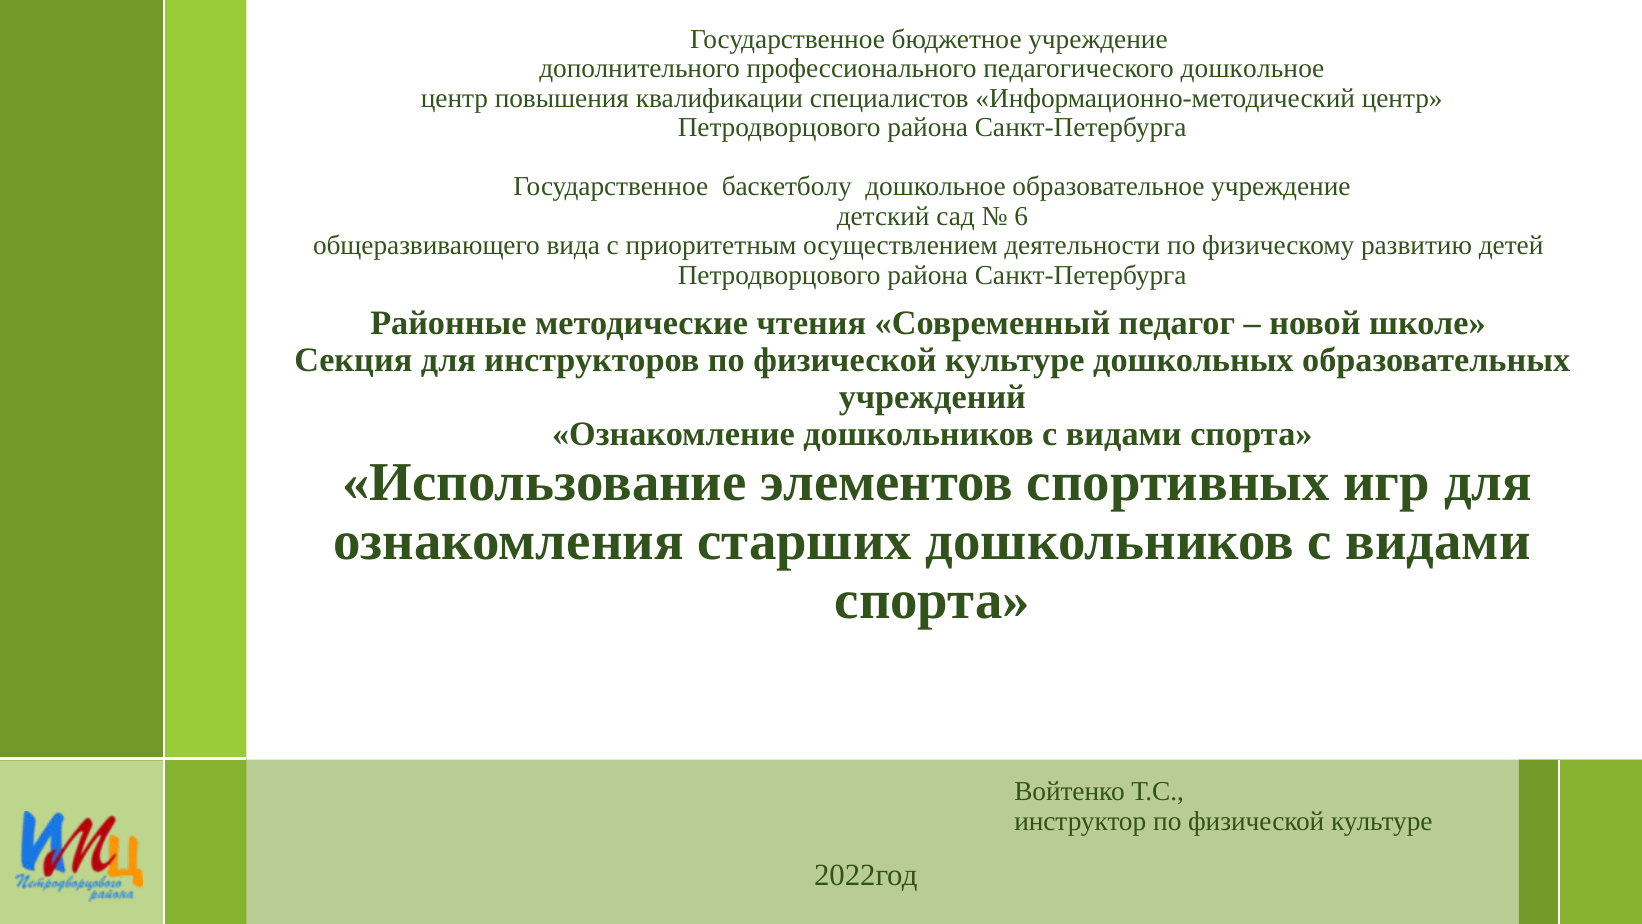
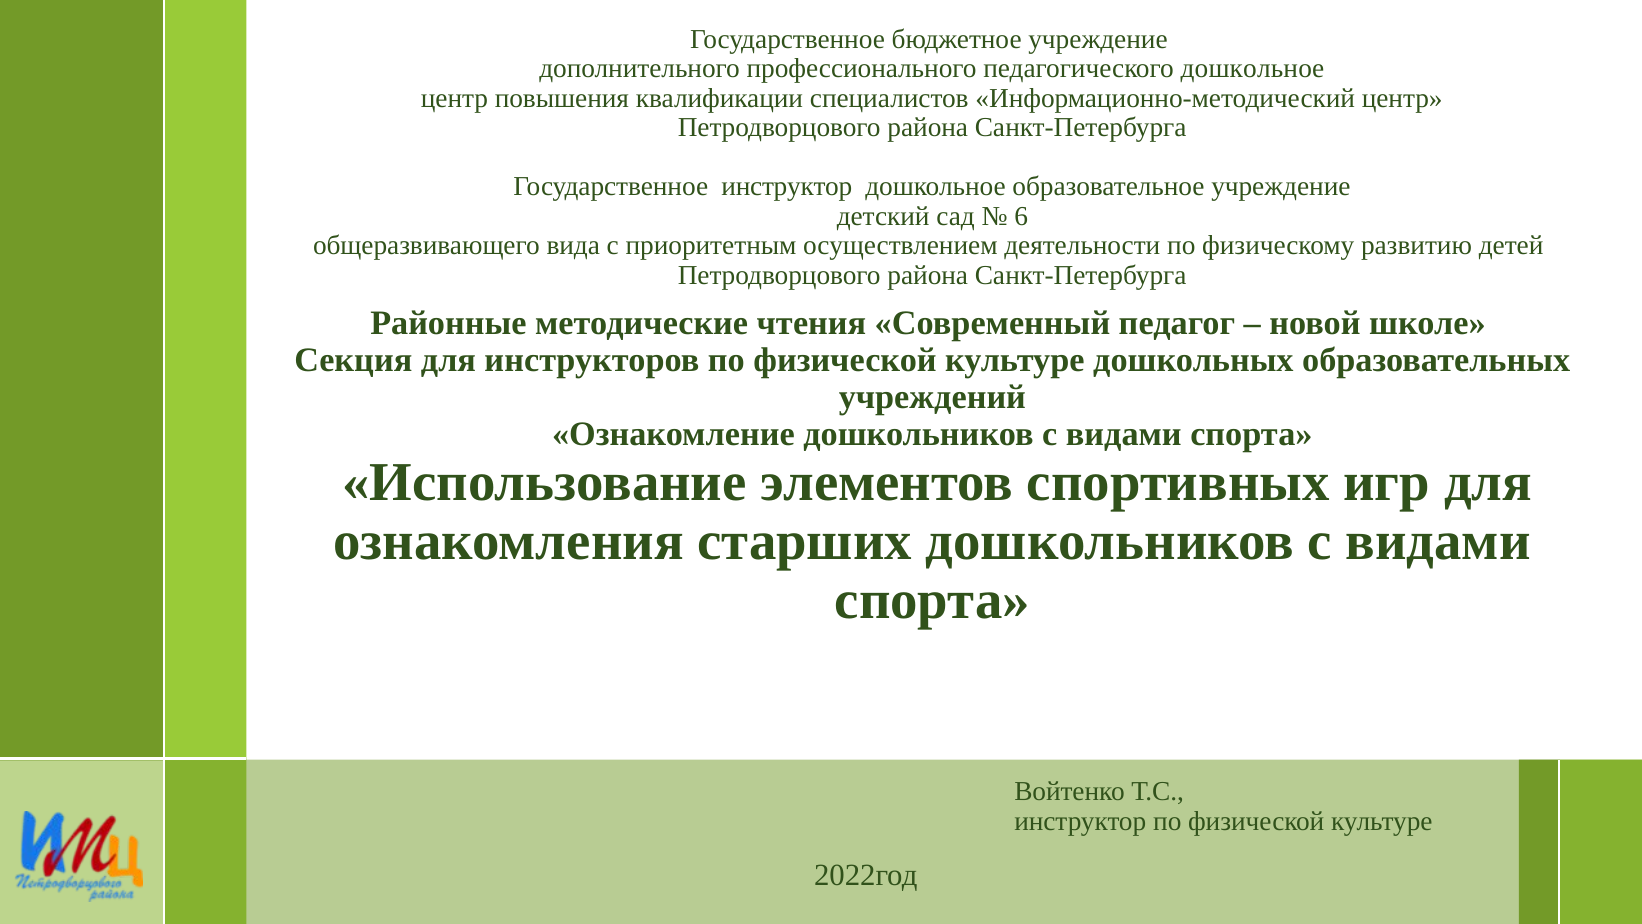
Государственное баскетболу: баскетболу -> инструктор
